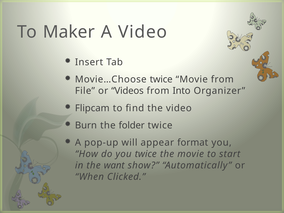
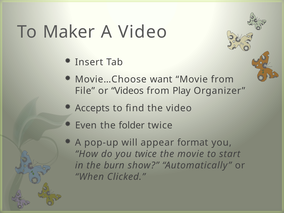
Movie…Choose twice: twice -> want
Into: Into -> Play
Flipcam: Flipcam -> Accepts
Burn: Burn -> Even
want: want -> burn
